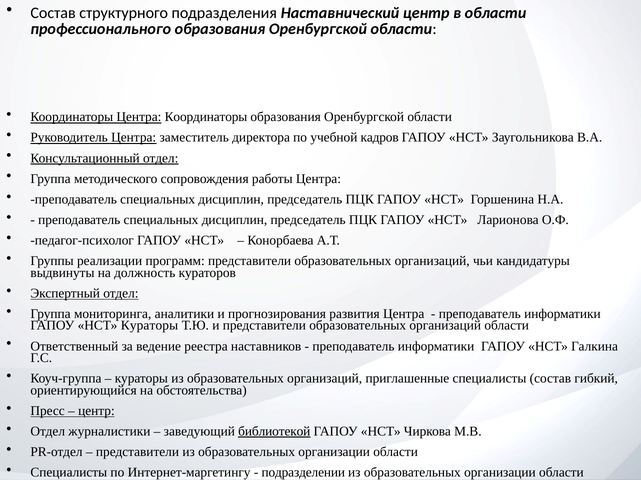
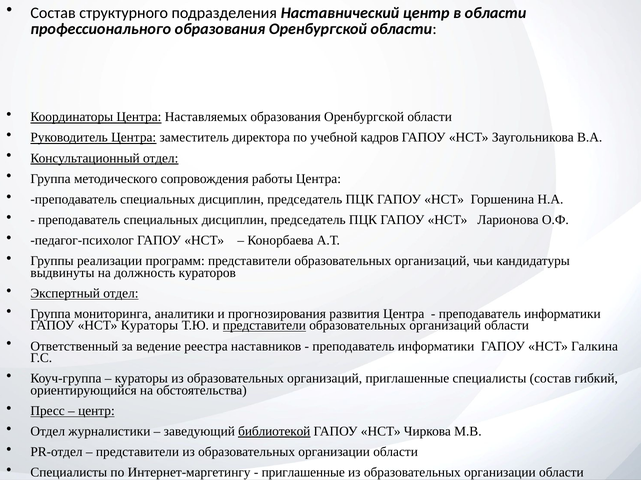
Центра Координаторы: Координаторы -> Наставляемых
представители at (264, 326) underline: none -> present
подразделении at (303, 473): подразделении -> приглашенные
